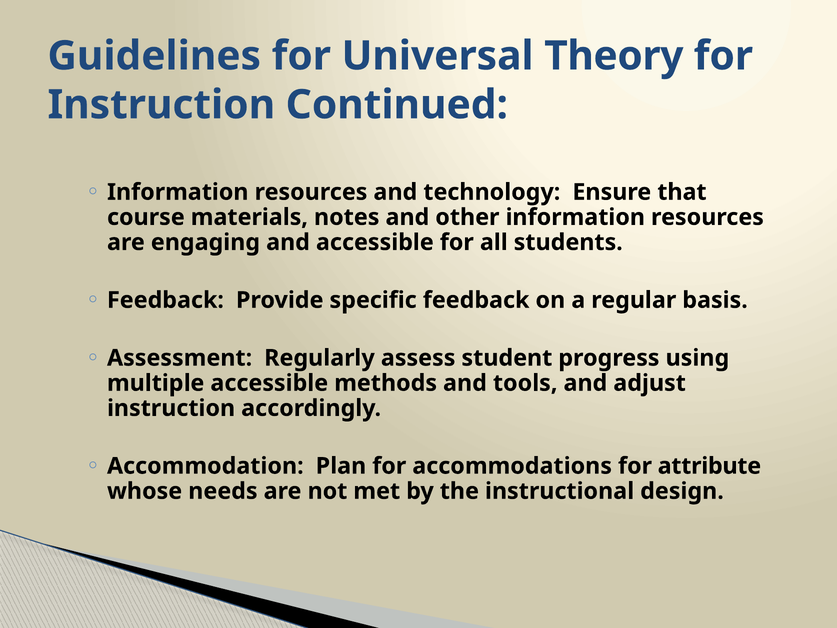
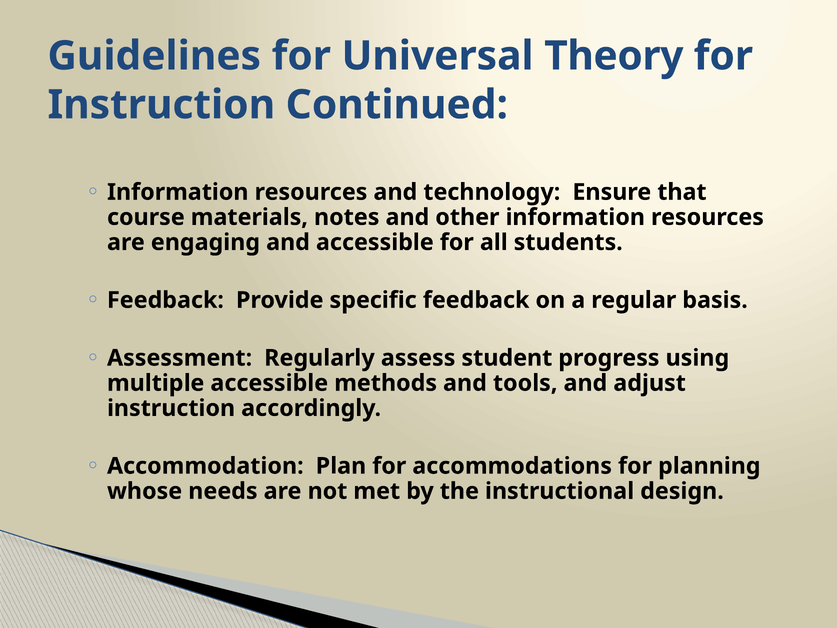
attribute: attribute -> planning
